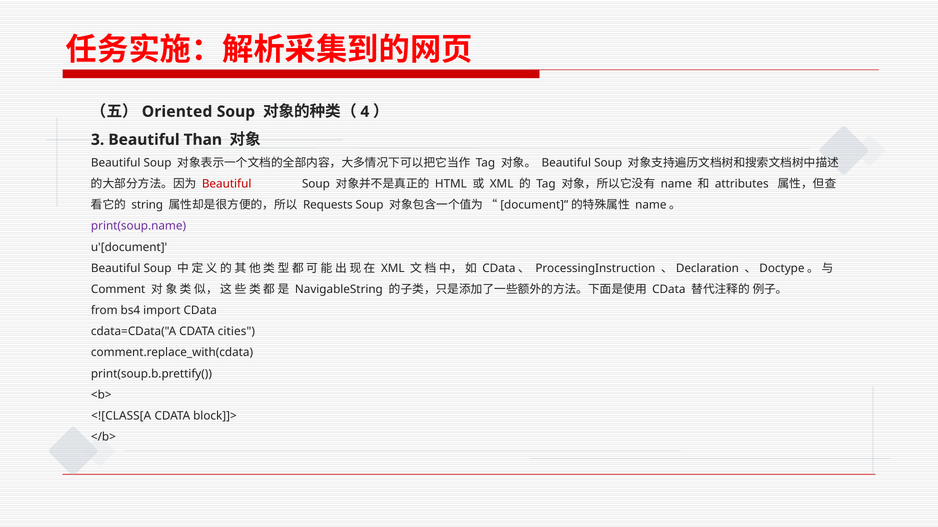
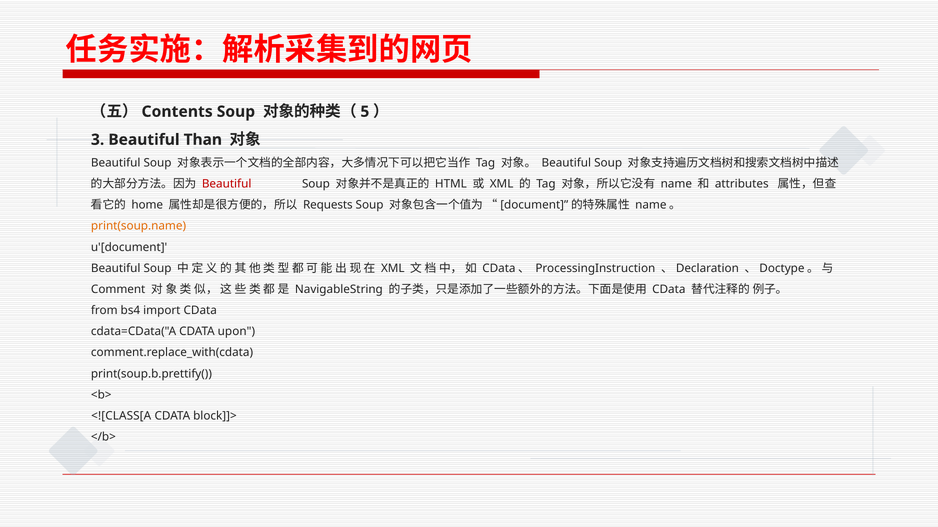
Oriented: Oriented -> Contents
4: 4 -> 5
string: string -> home
print(soup.name colour: purple -> orange
cities: cities -> upon
